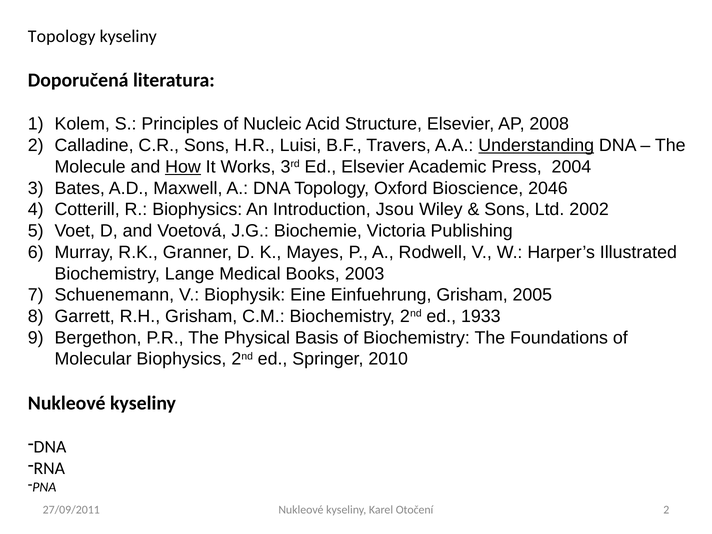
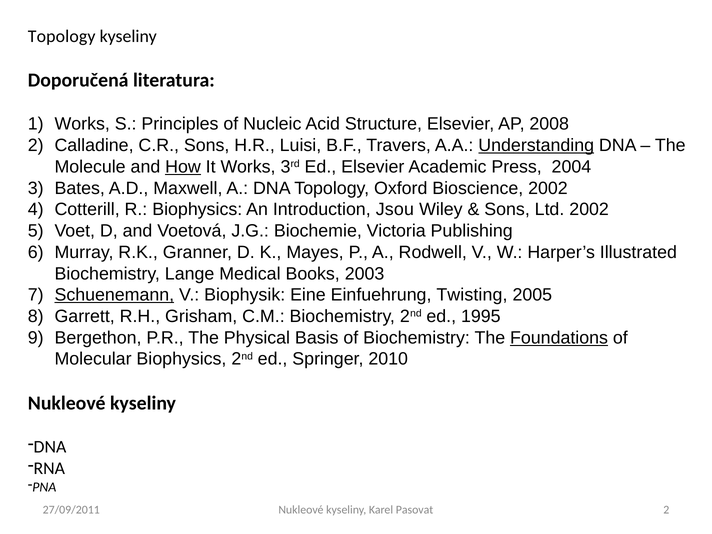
Kolem at (82, 124): Kolem -> Works
Bioscience 2046: 2046 -> 2002
Schuenemann underline: none -> present
Einfuehrung Grisham: Grisham -> Twisting
1933: 1933 -> 1995
Foundations underline: none -> present
Otočení: Otočení -> Pasovat
